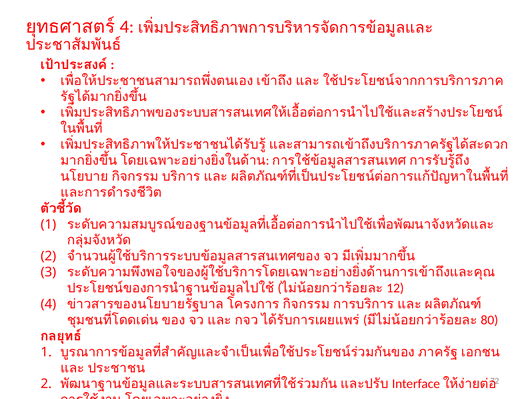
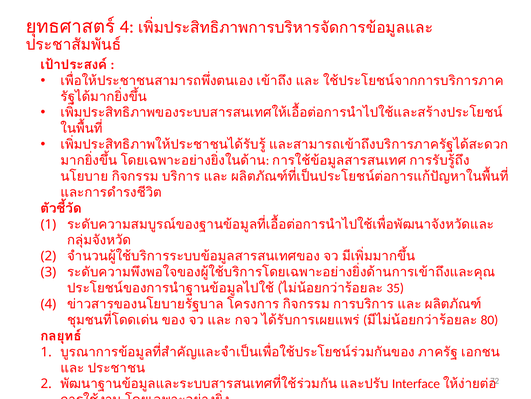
12: 12 -> 35
